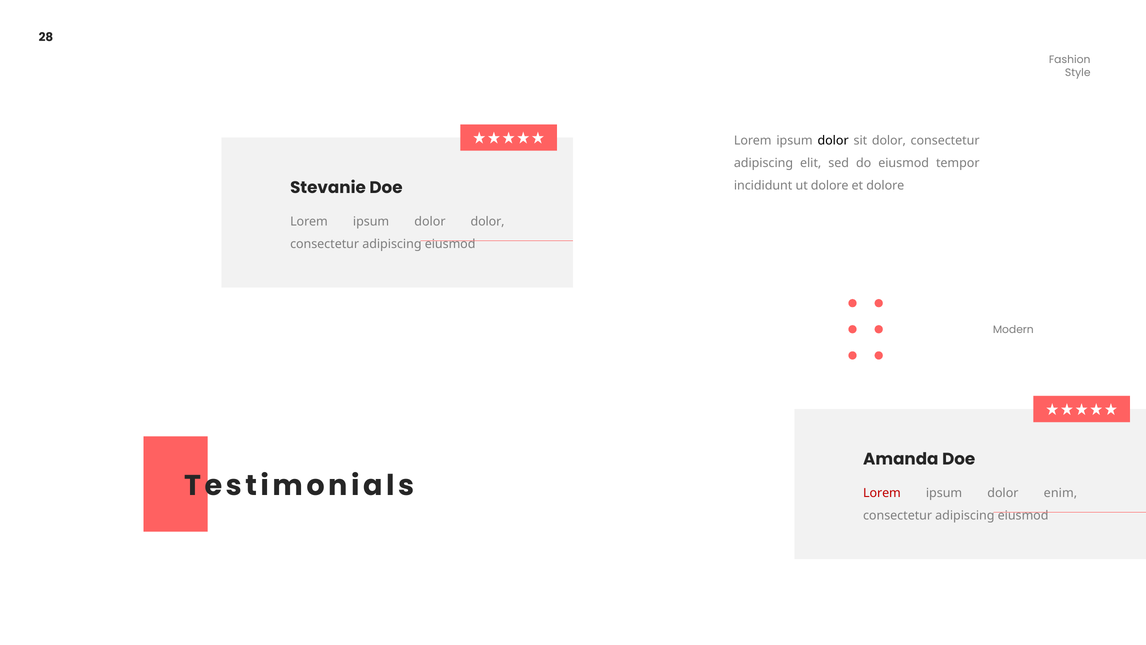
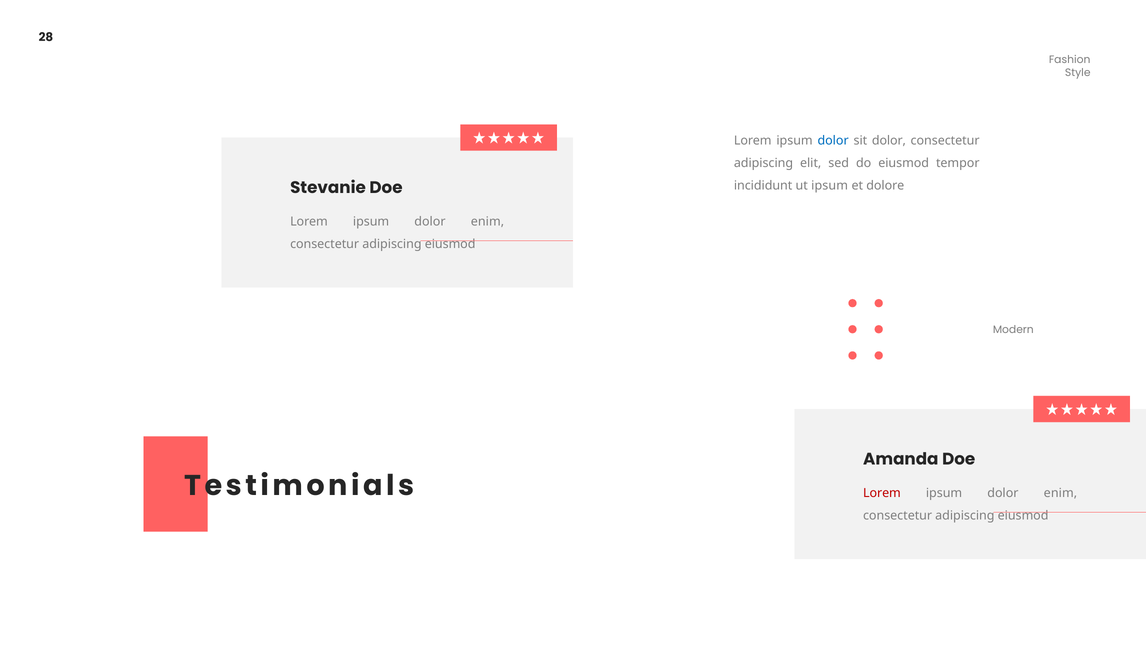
dolor at (833, 141) colour: black -> blue
ut dolore: dolore -> ipsum
dolor at (488, 221): dolor -> enim
